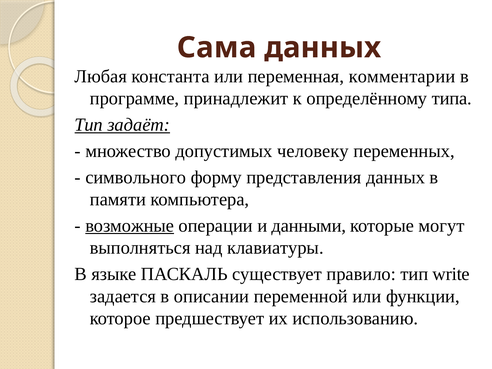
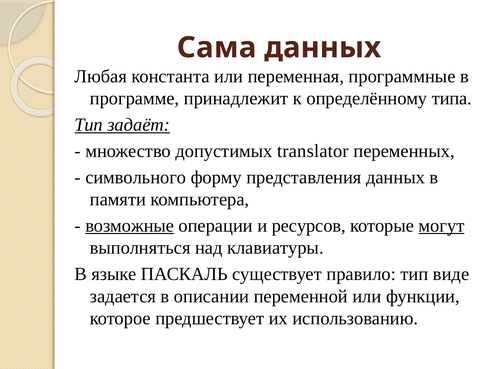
комментарии: комментарии -> программные
человеку: человеку -> translator
данными: данными -> ресурсов
могут underline: none -> present
write: write -> виде
